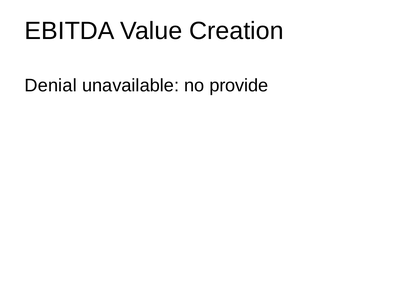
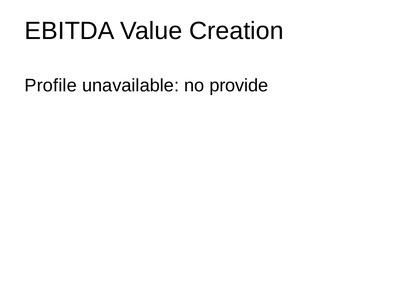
Denial: Denial -> Profile
